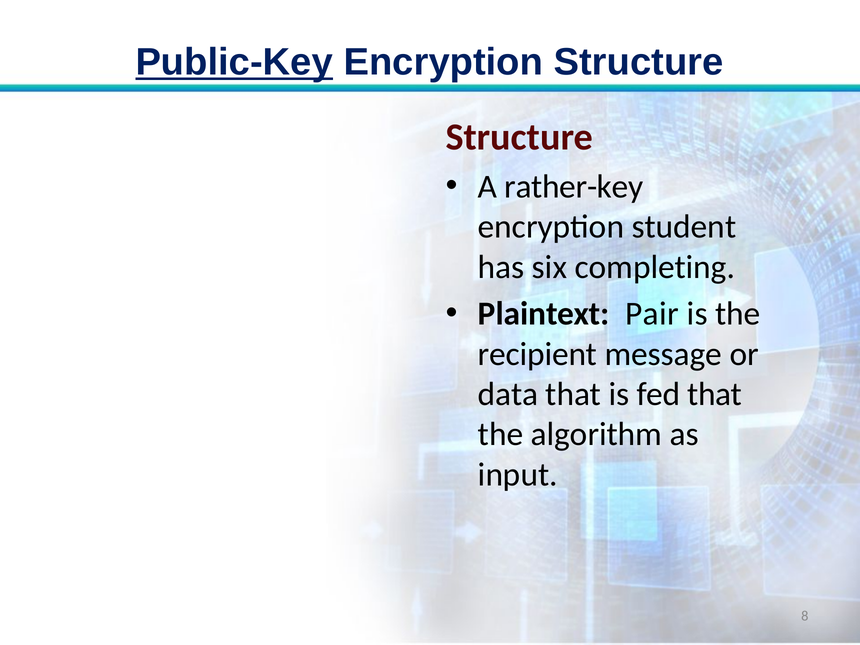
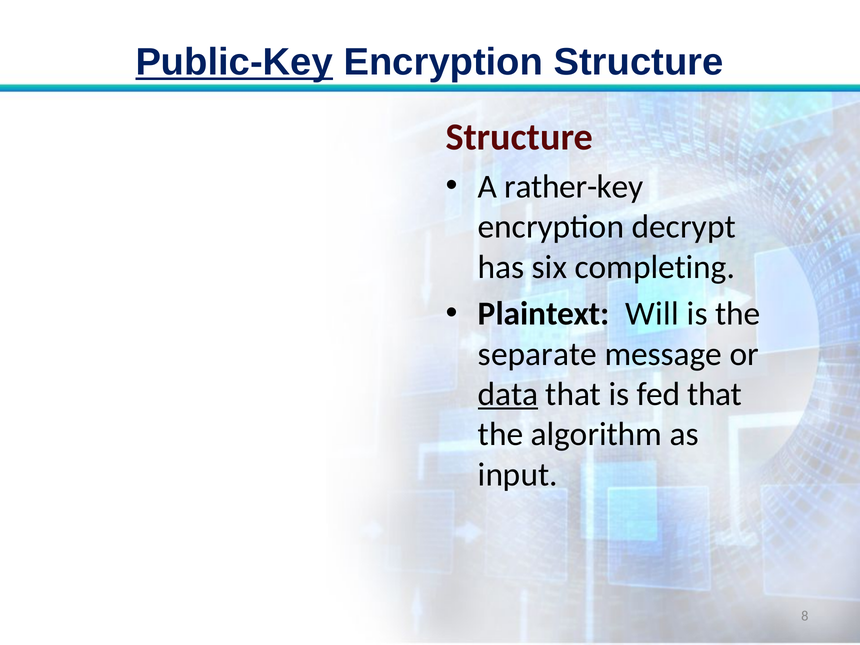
student: student -> decrypt
Pair: Pair -> Will
recipient: recipient -> separate
data underline: none -> present
